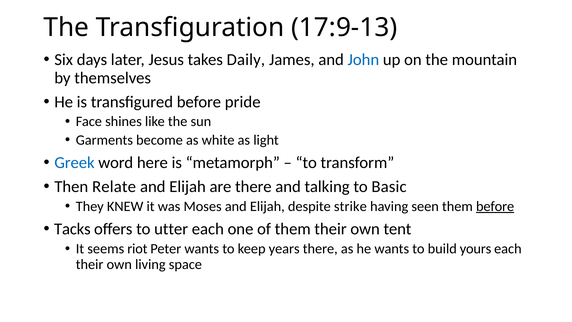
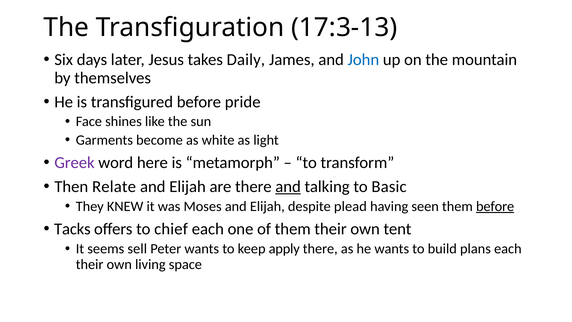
17:9-13: 17:9-13 -> 17:3-13
Greek colour: blue -> purple
and at (288, 187) underline: none -> present
strike: strike -> plead
utter: utter -> chief
riot: riot -> sell
years: years -> apply
yours: yours -> plans
